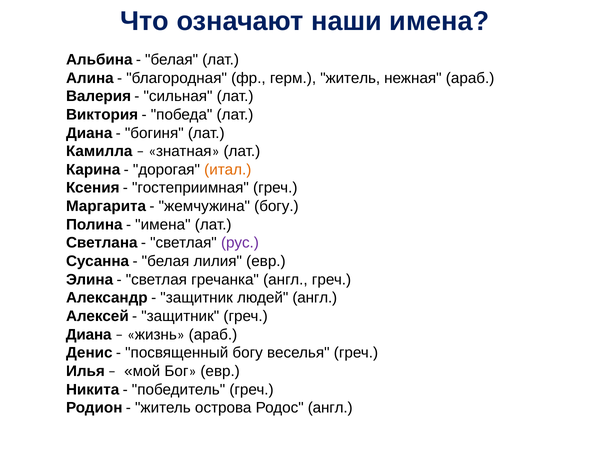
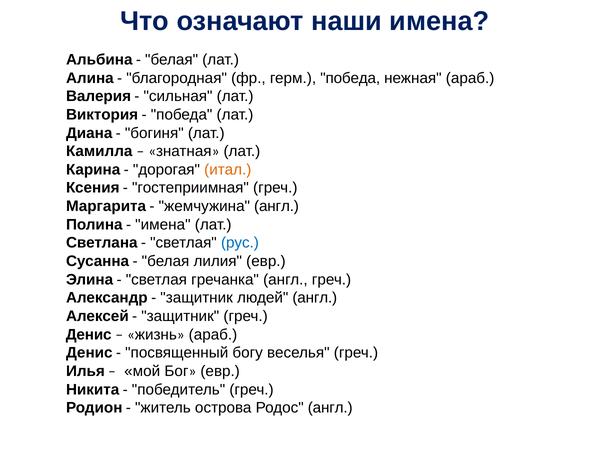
герм житель: житель -> победа
жемчужина богу: богу -> англ
рус colour: purple -> blue
Диана at (89, 334): Диана -> Денис
